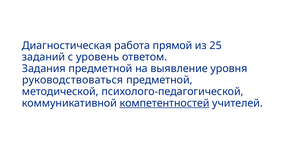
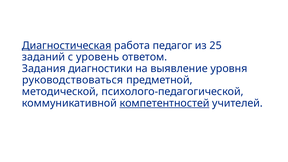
Диагностическая underline: none -> present
прямой: прямой -> педагог
Задания предметной: предметной -> диагностики
